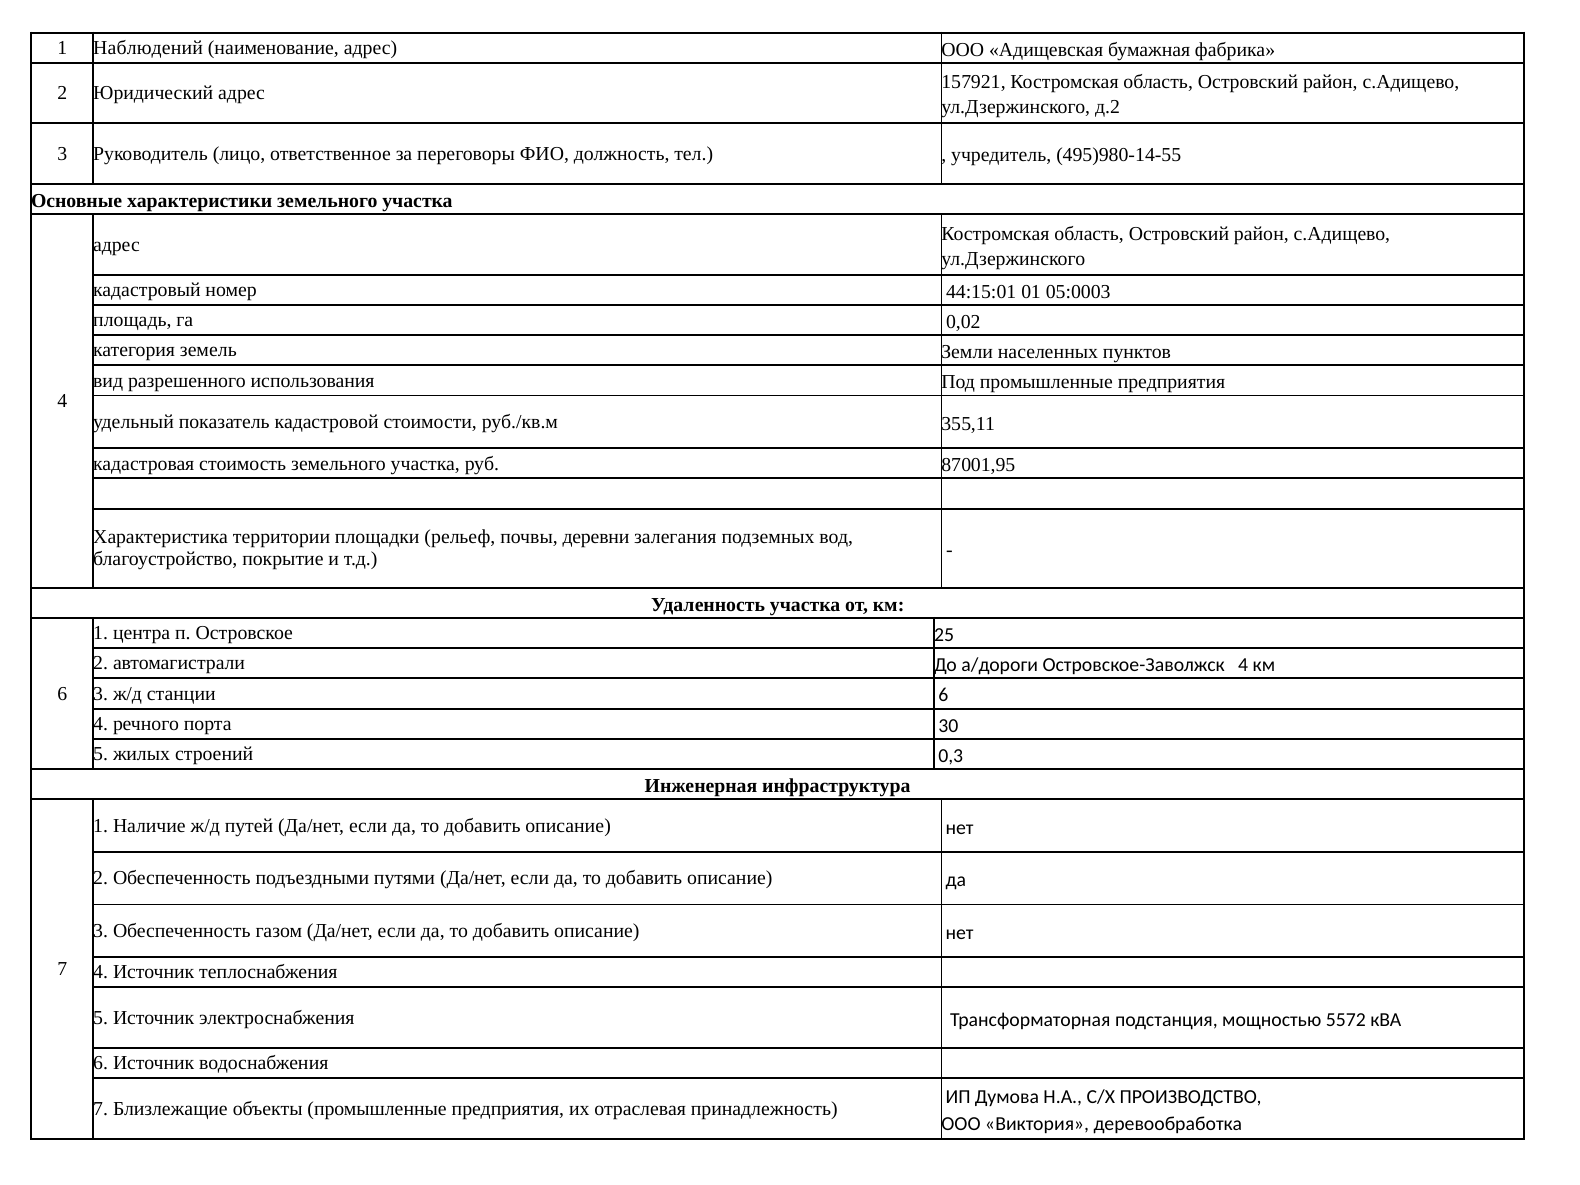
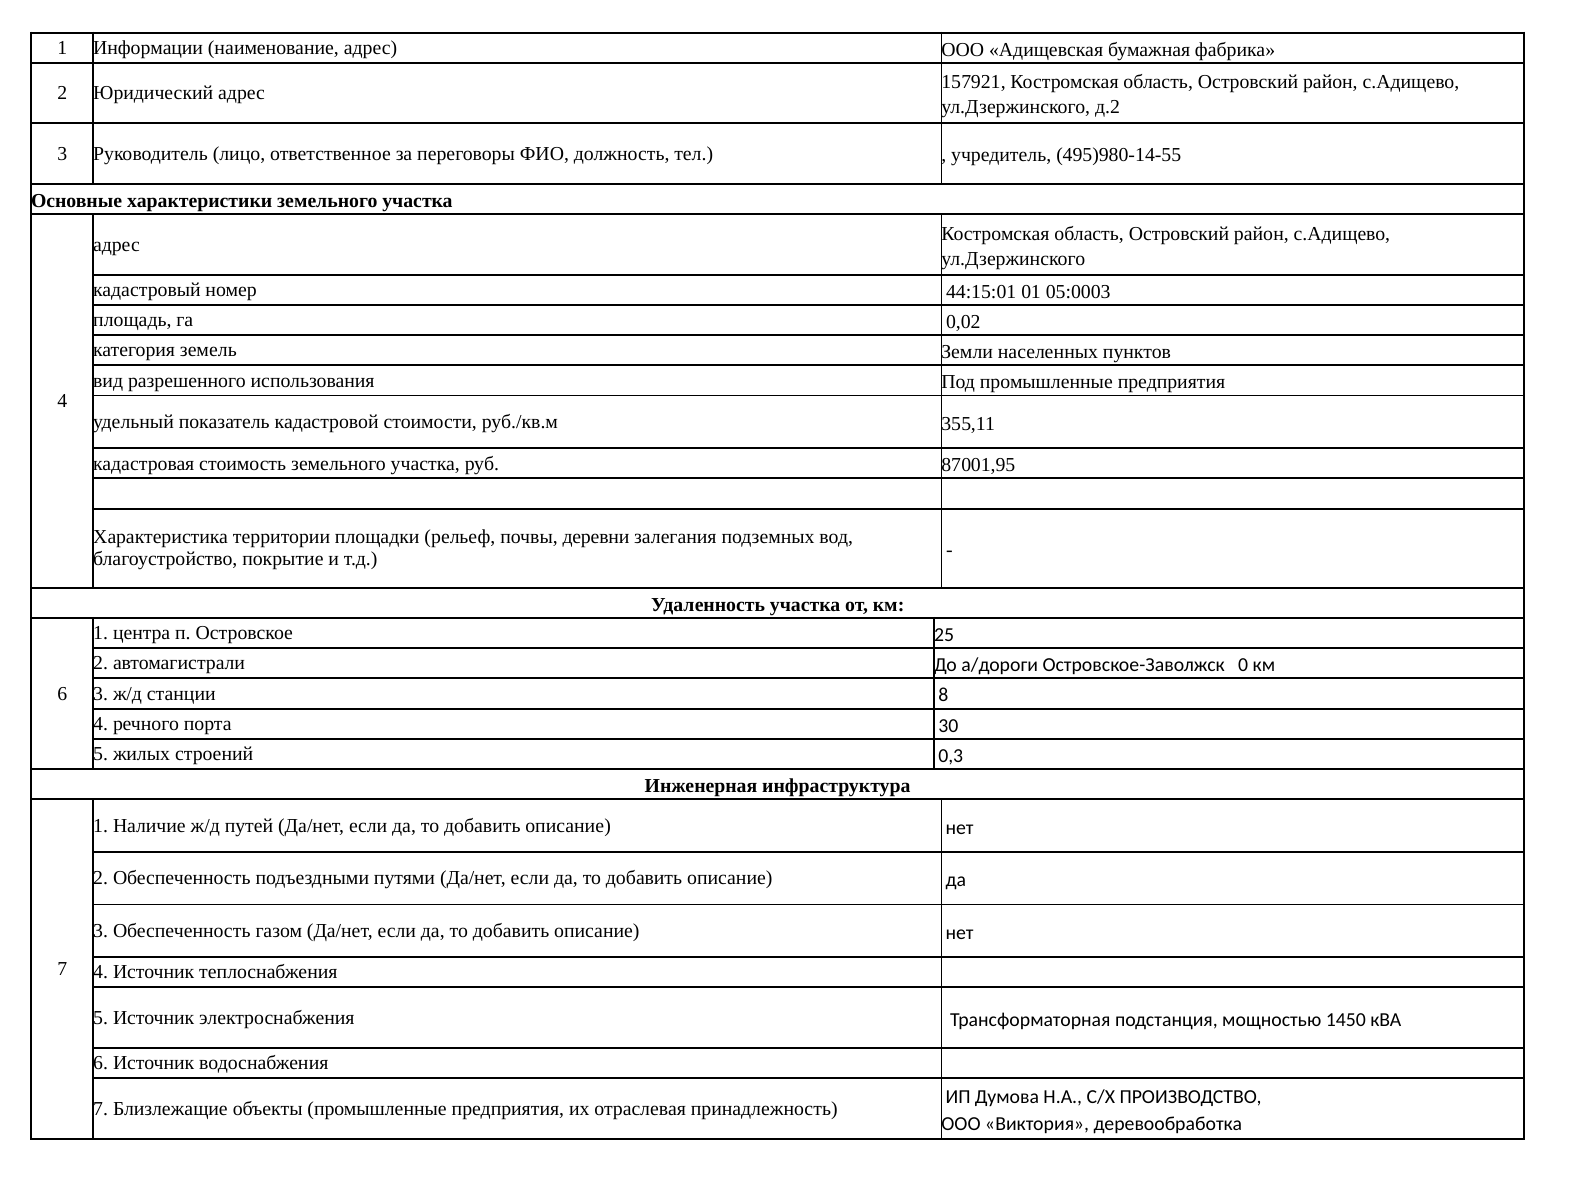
Наблюдений: Наблюдений -> Информации
Островское-Заволжск 4: 4 -> 0
станции 6: 6 -> 8
5572: 5572 -> 1450
